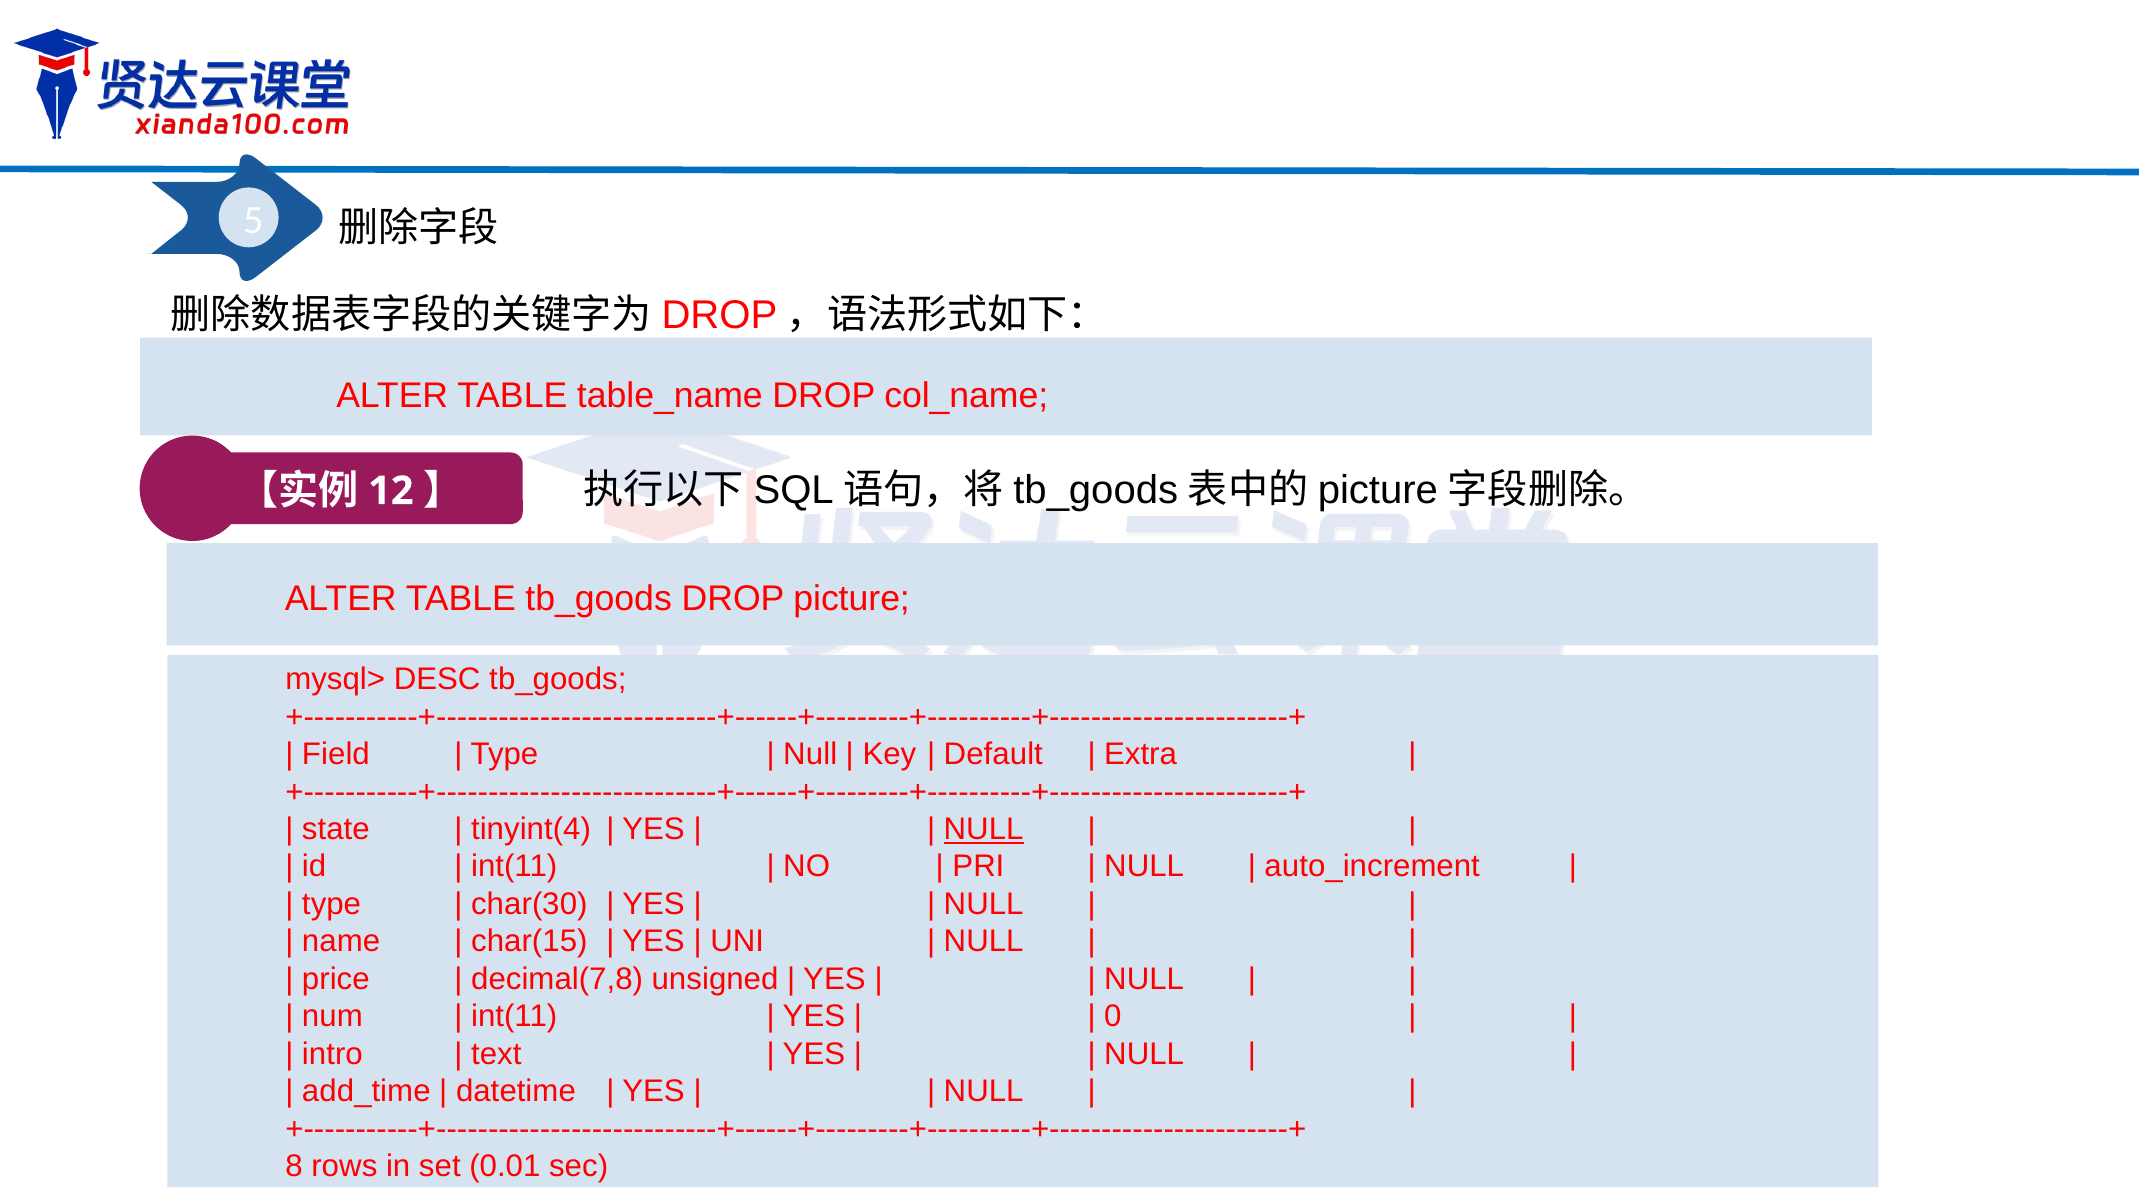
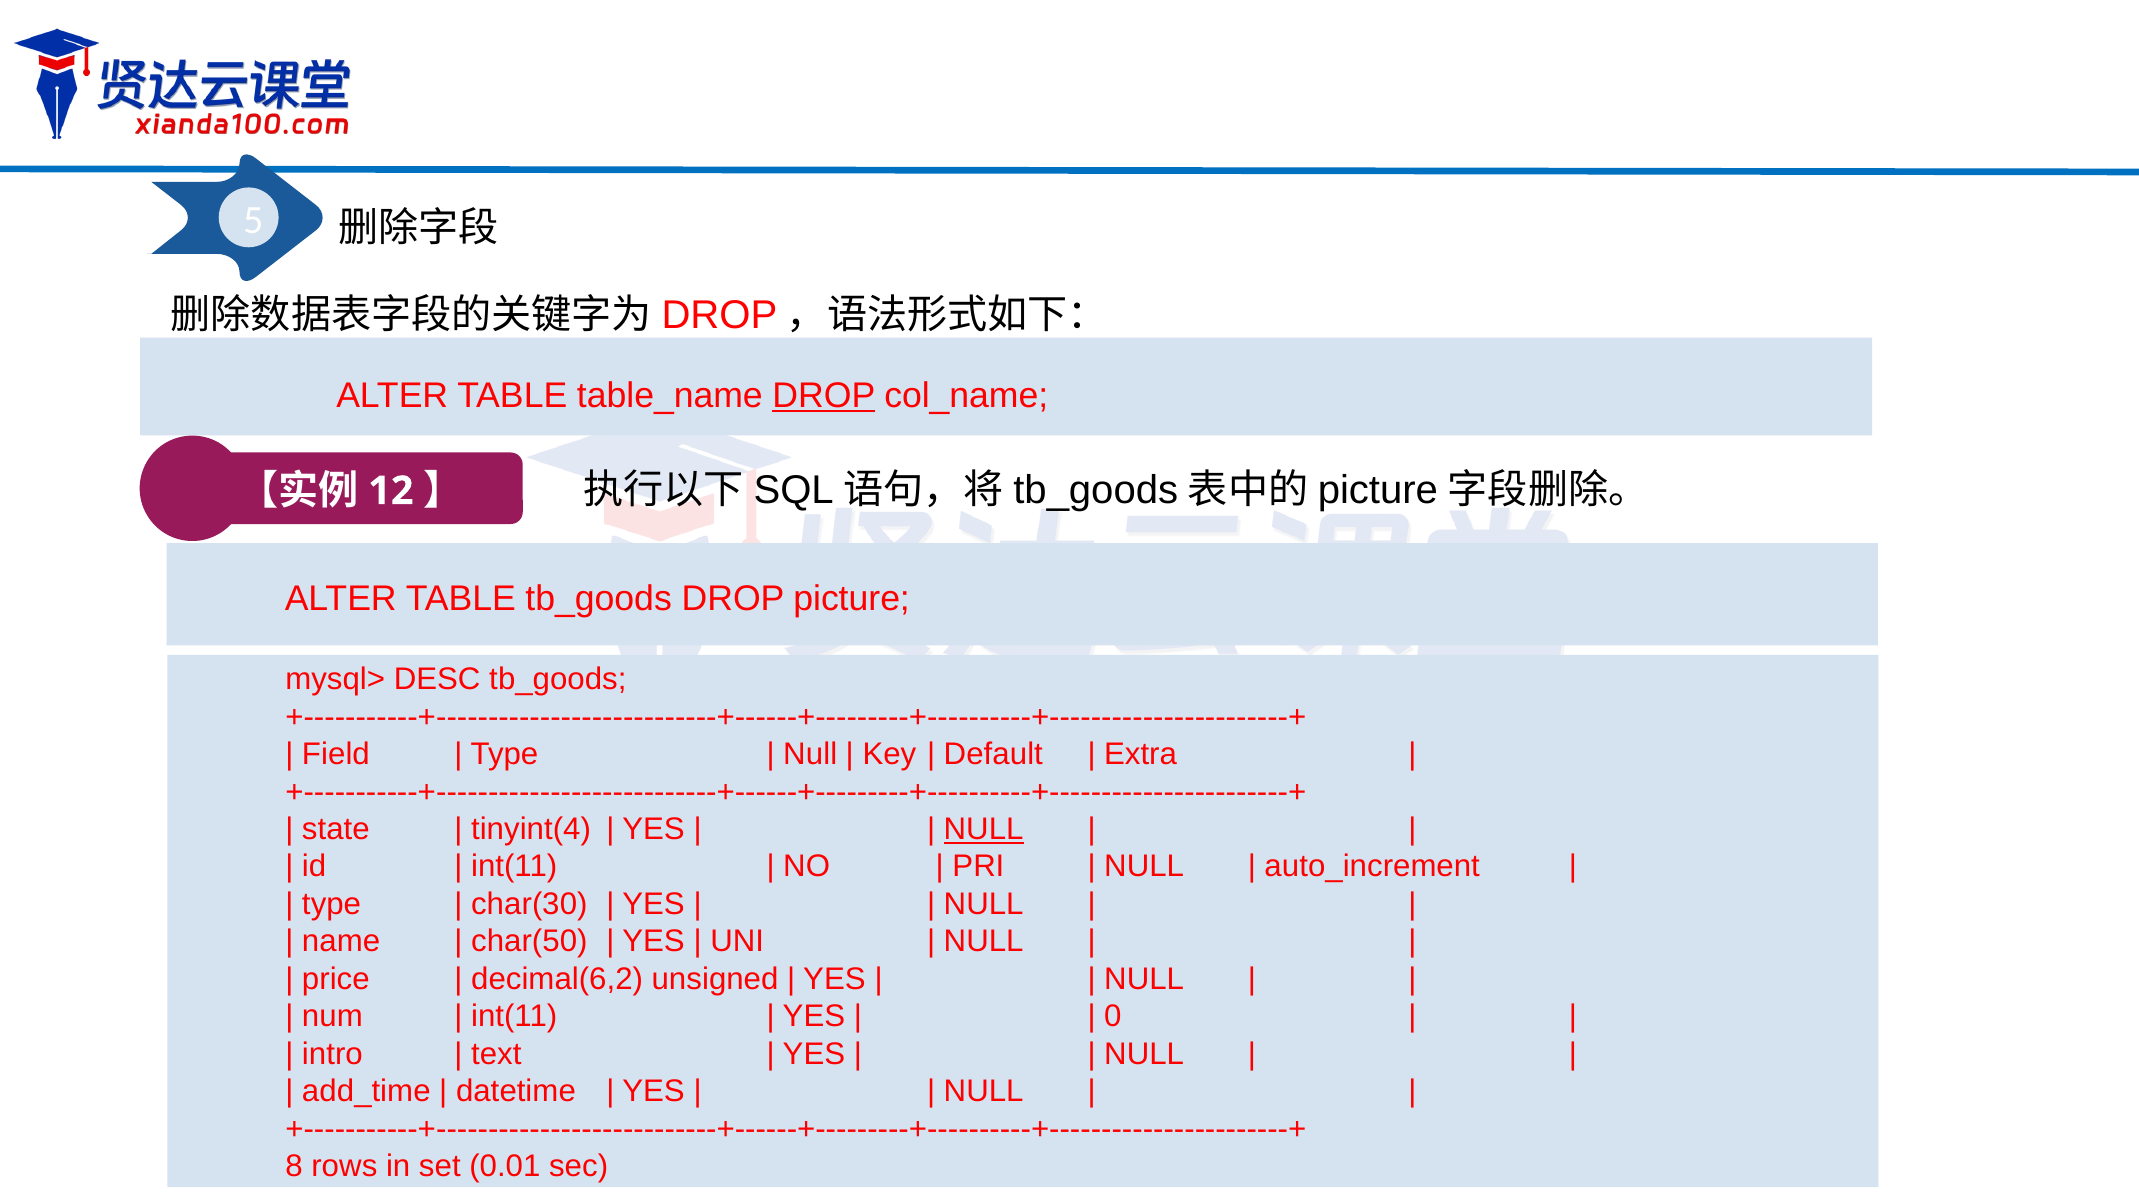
DROP at (824, 395) underline: none -> present
char(15: char(15 -> char(50
decimal(7,8: decimal(7,8 -> decimal(6,2
